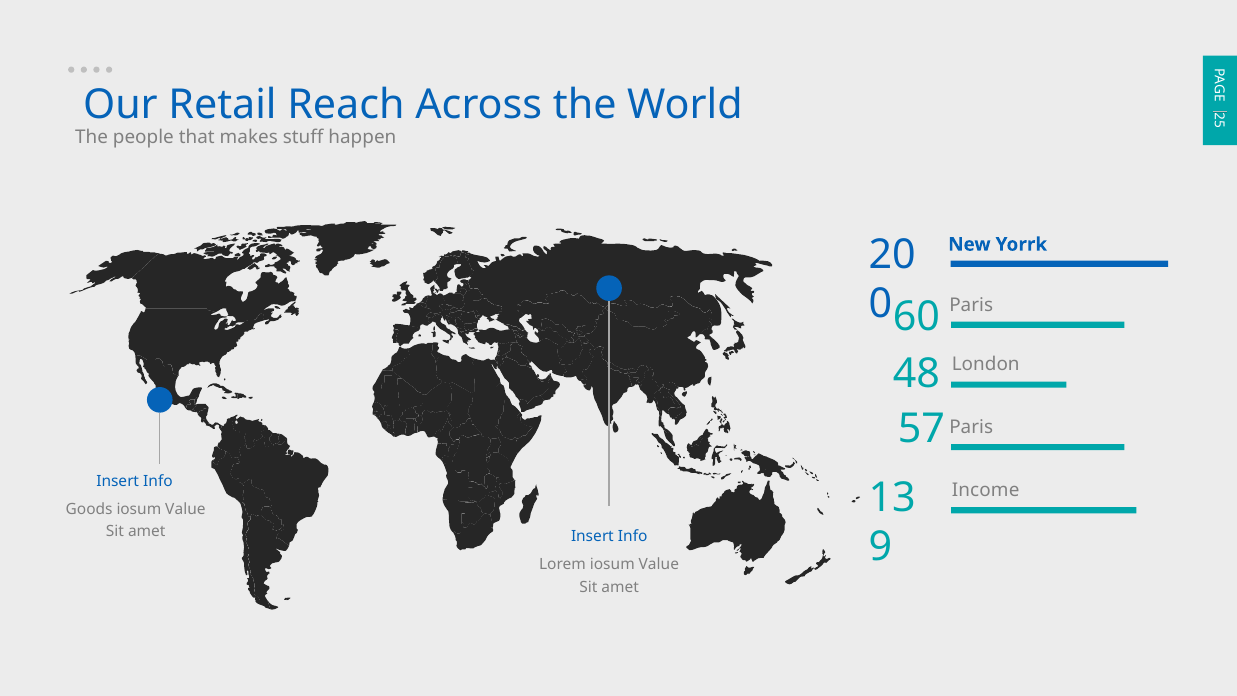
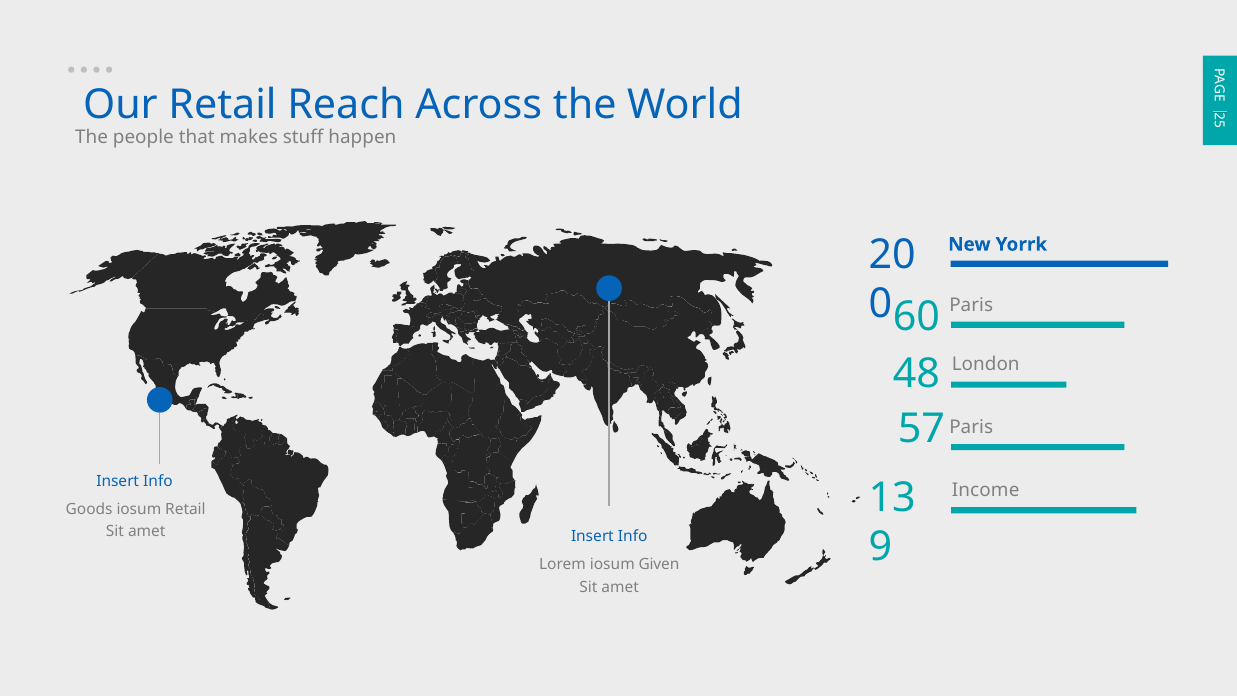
Value at (185, 509): Value -> Retail
Lorem iosum Value: Value -> Given
